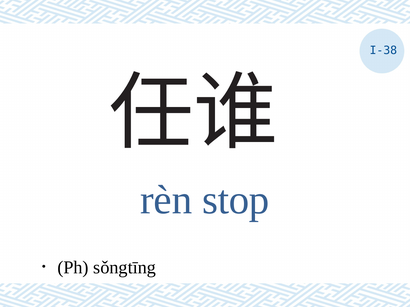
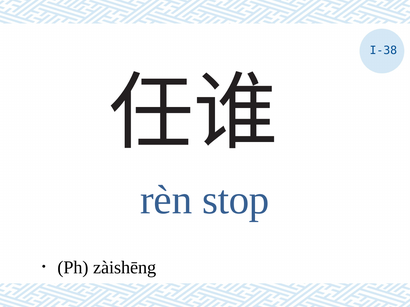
sǒngtīng: sǒngtīng -> zàishēng
